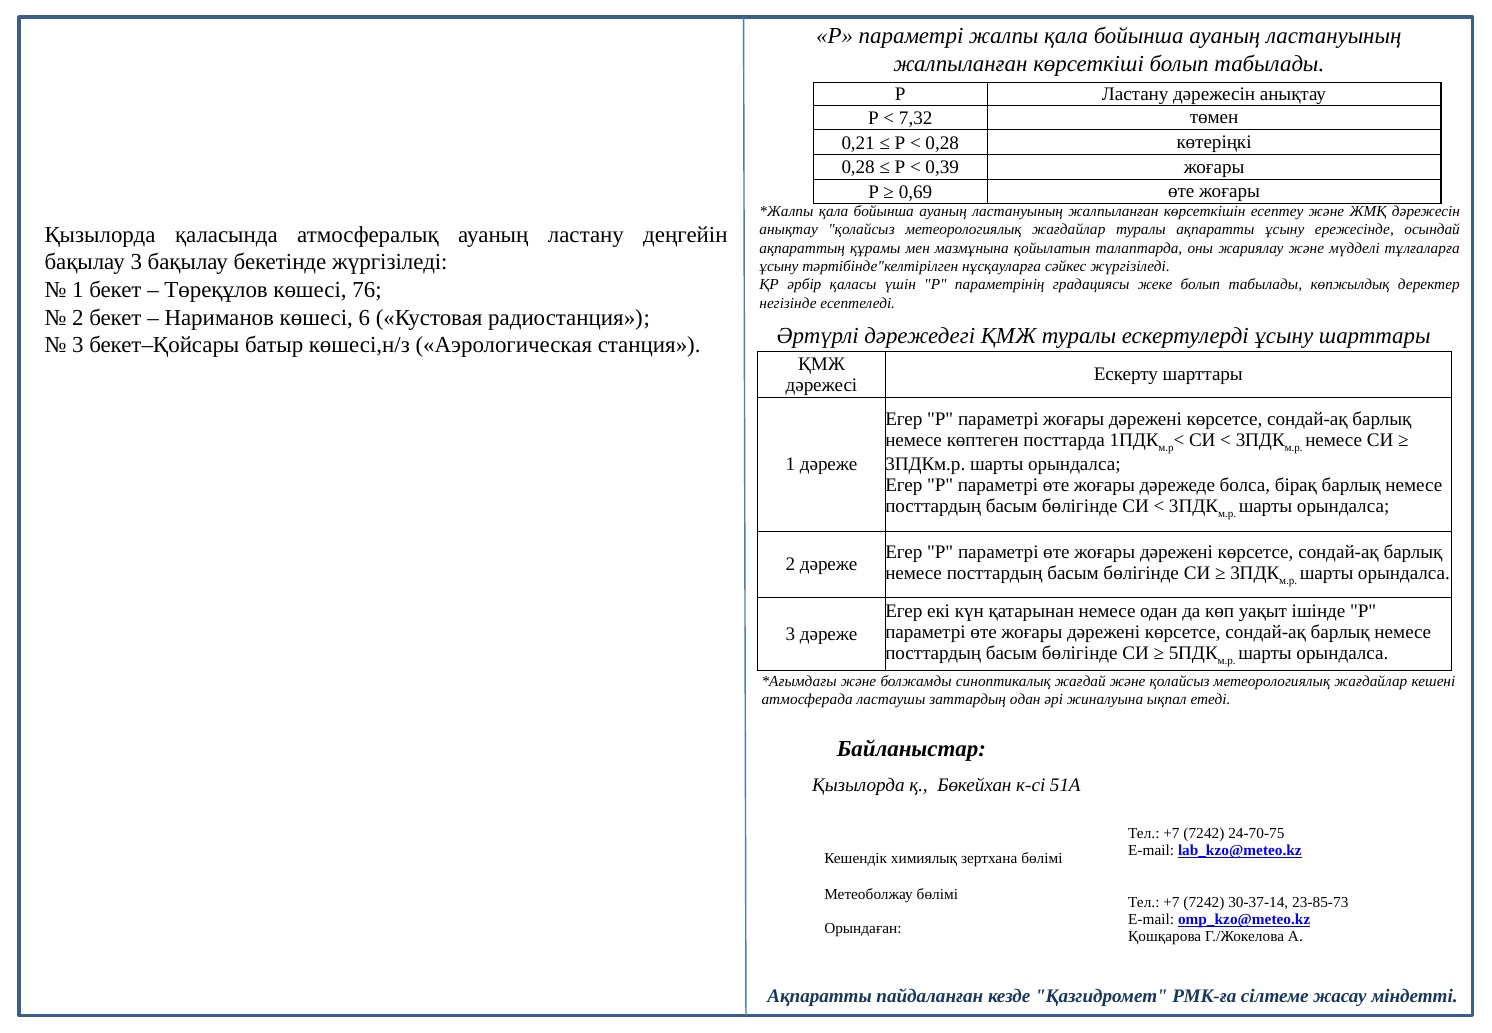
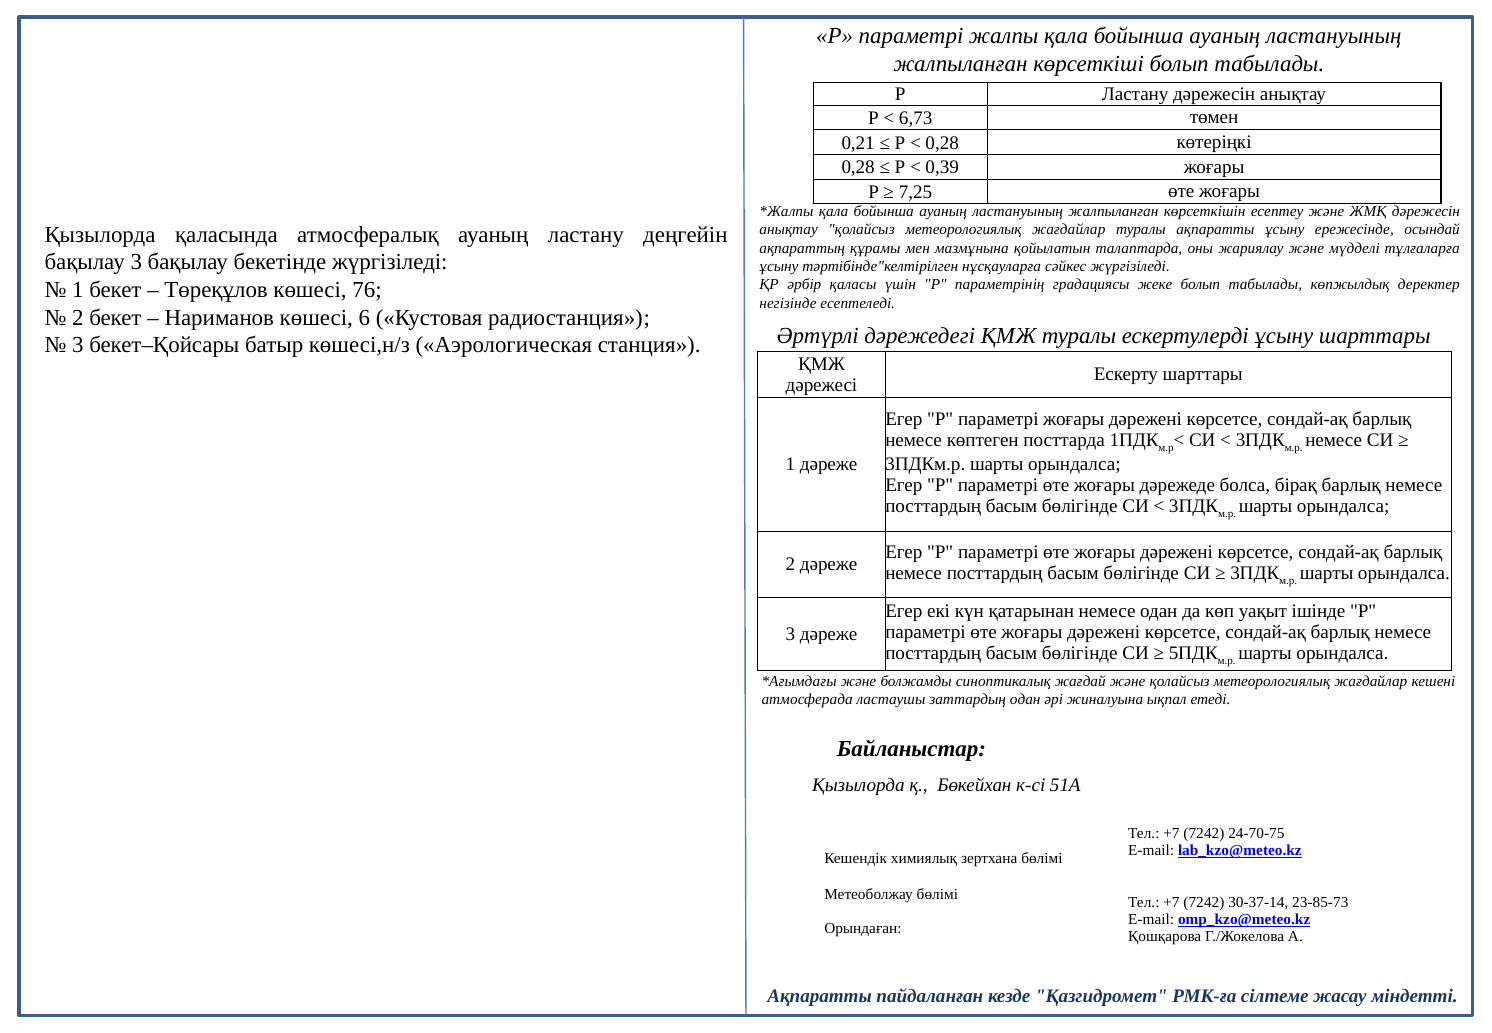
7,32: 7,32 -> 6,73
0,69: 0,69 -> 7,25
